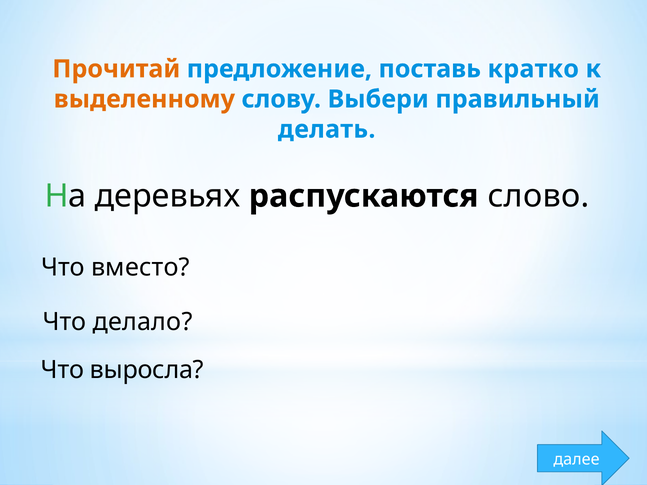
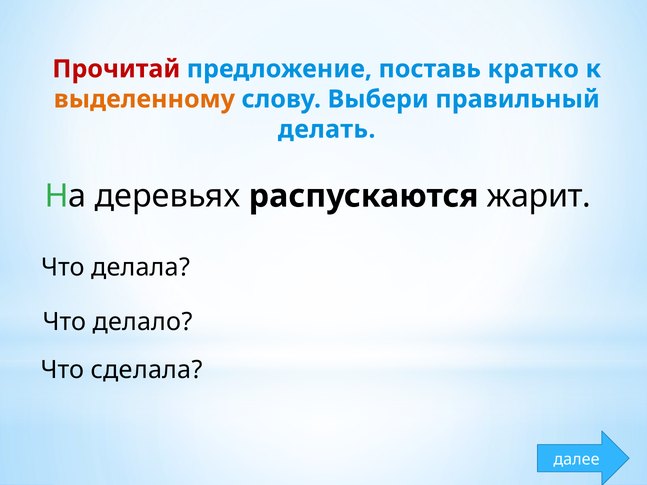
Прочитай colour: orange -> red
слово: слово -> жарит
вместо: вместо -> делала
выросла: выросла -> сделала
